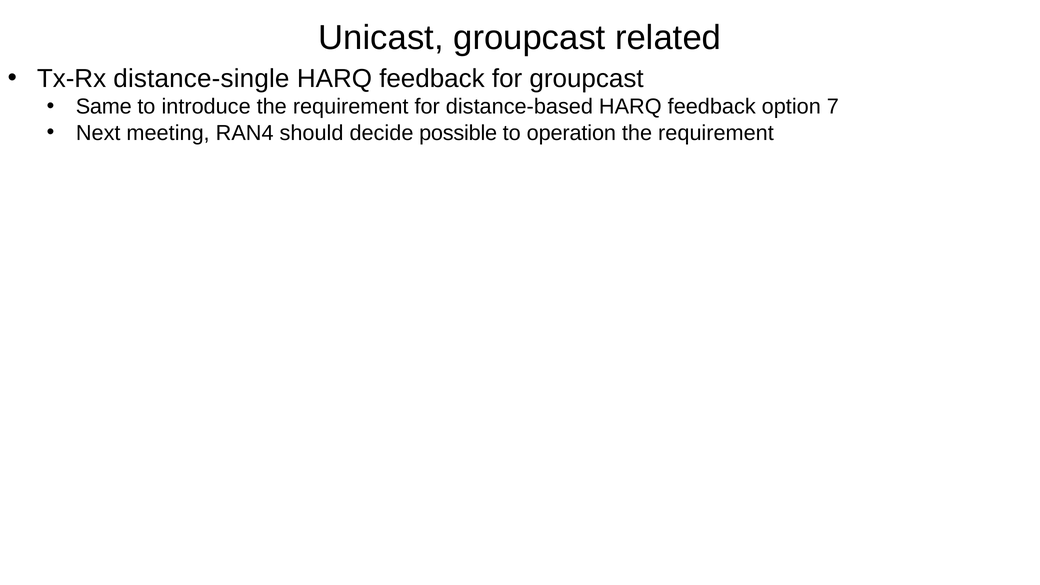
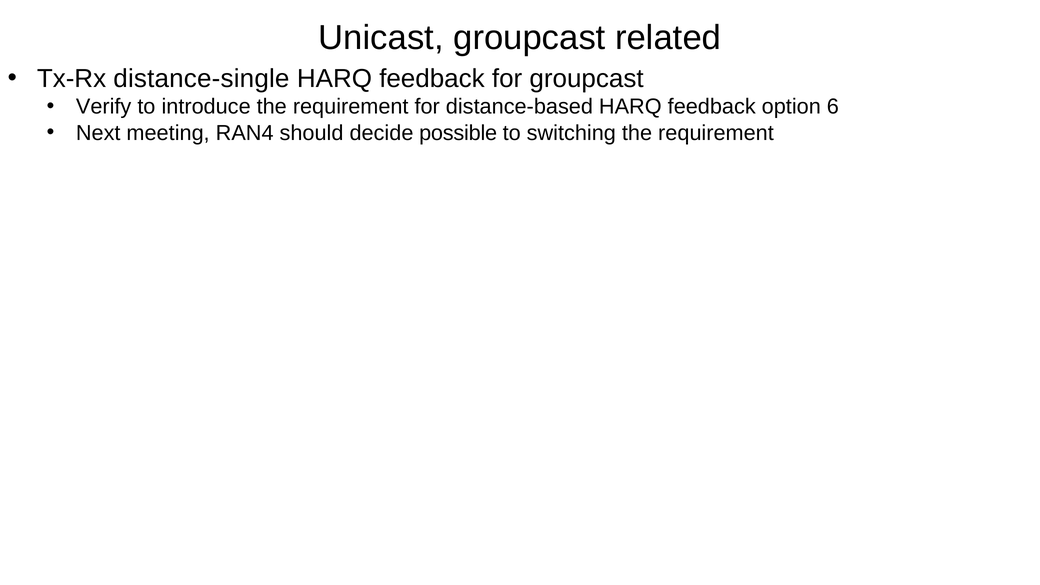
Same: Same -> Verify
7: 7 -> 6
operation: operation -> switching
